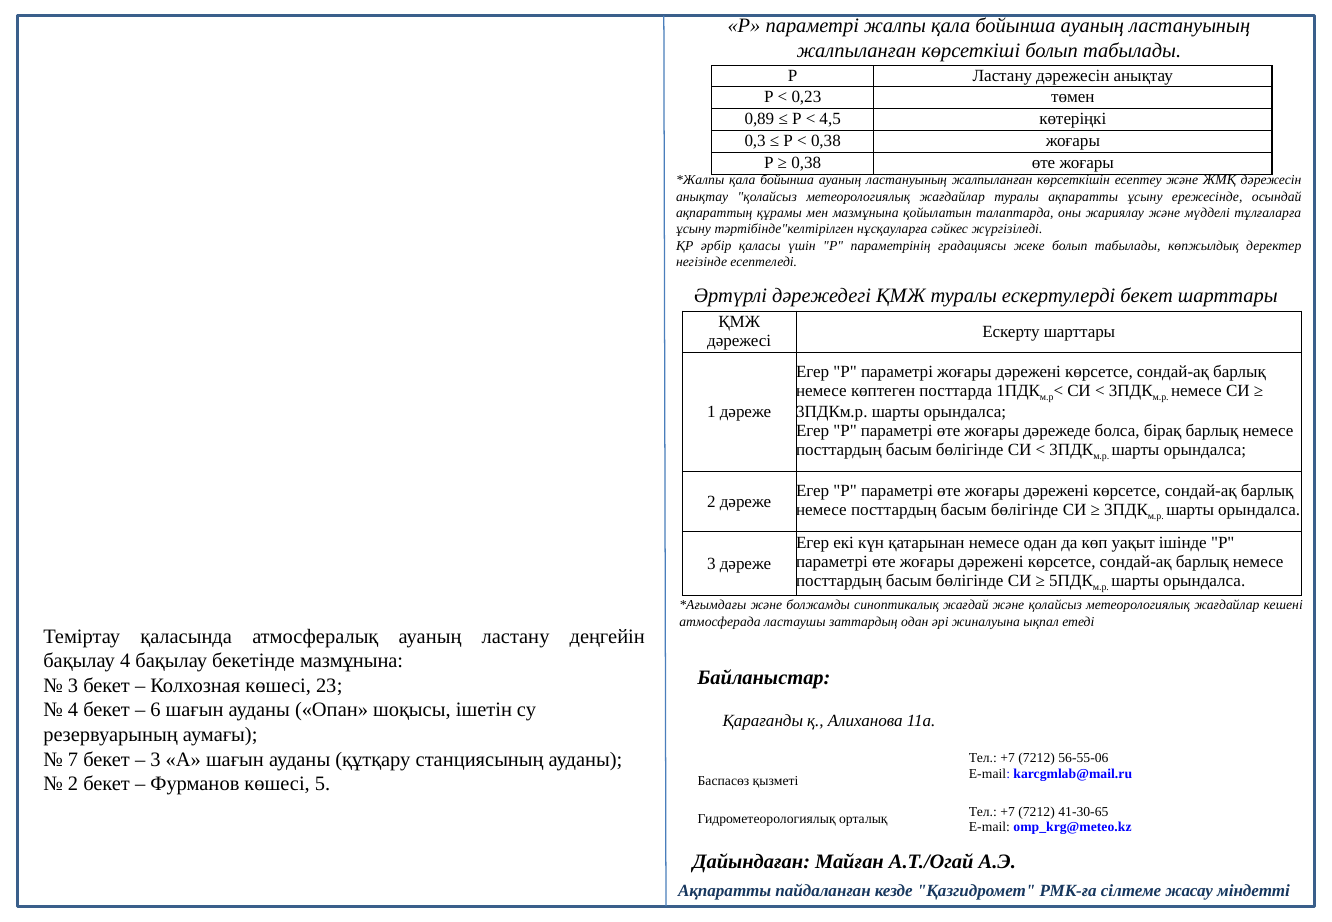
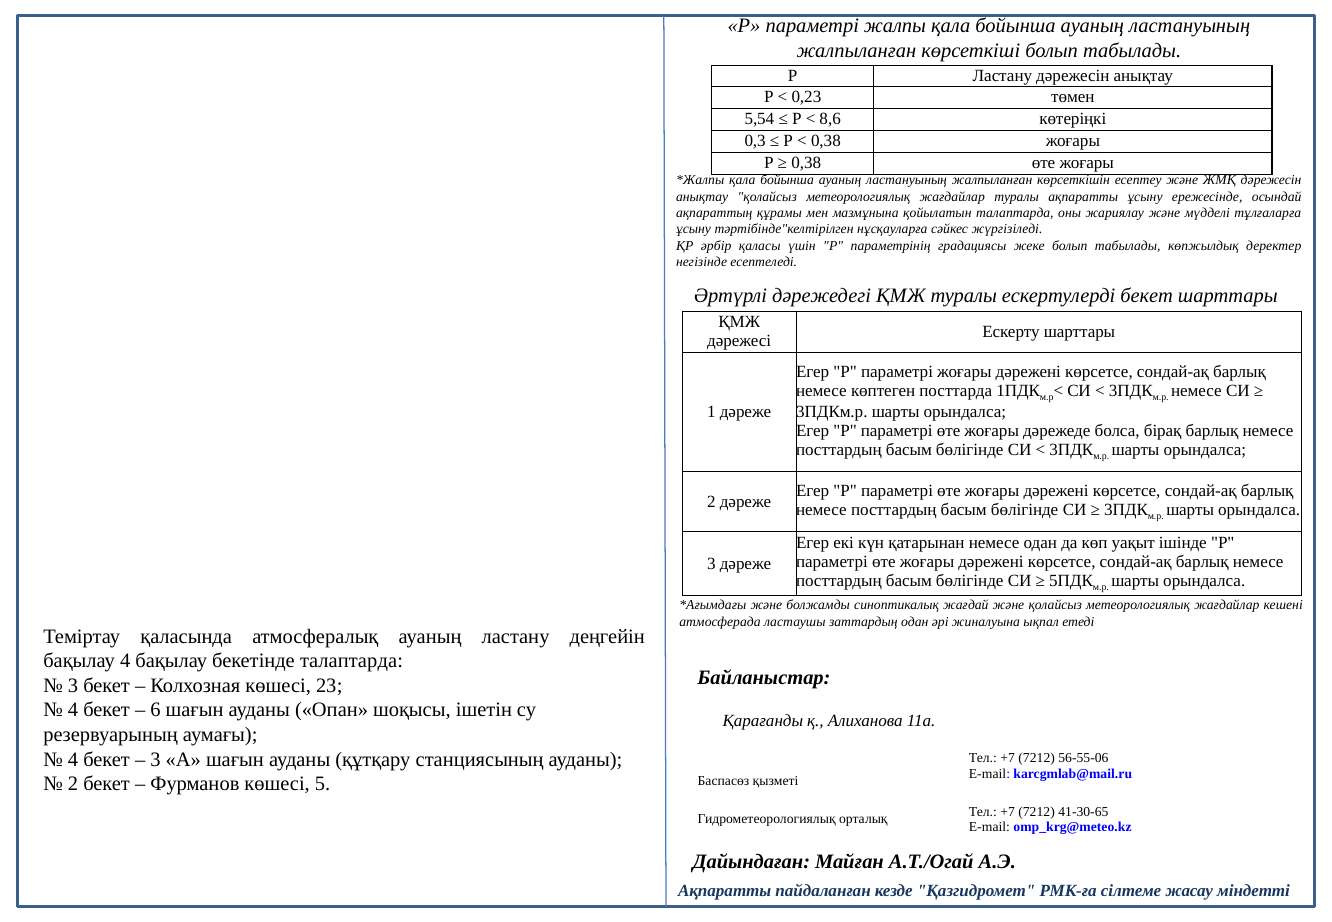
0,89: 0,89 -> 5,54
4,5: 4,5 -> 8,6
бекетінде мазмұнына: мазмұнына -> талаптарда
7 at (73, 760): 7 -> 4
